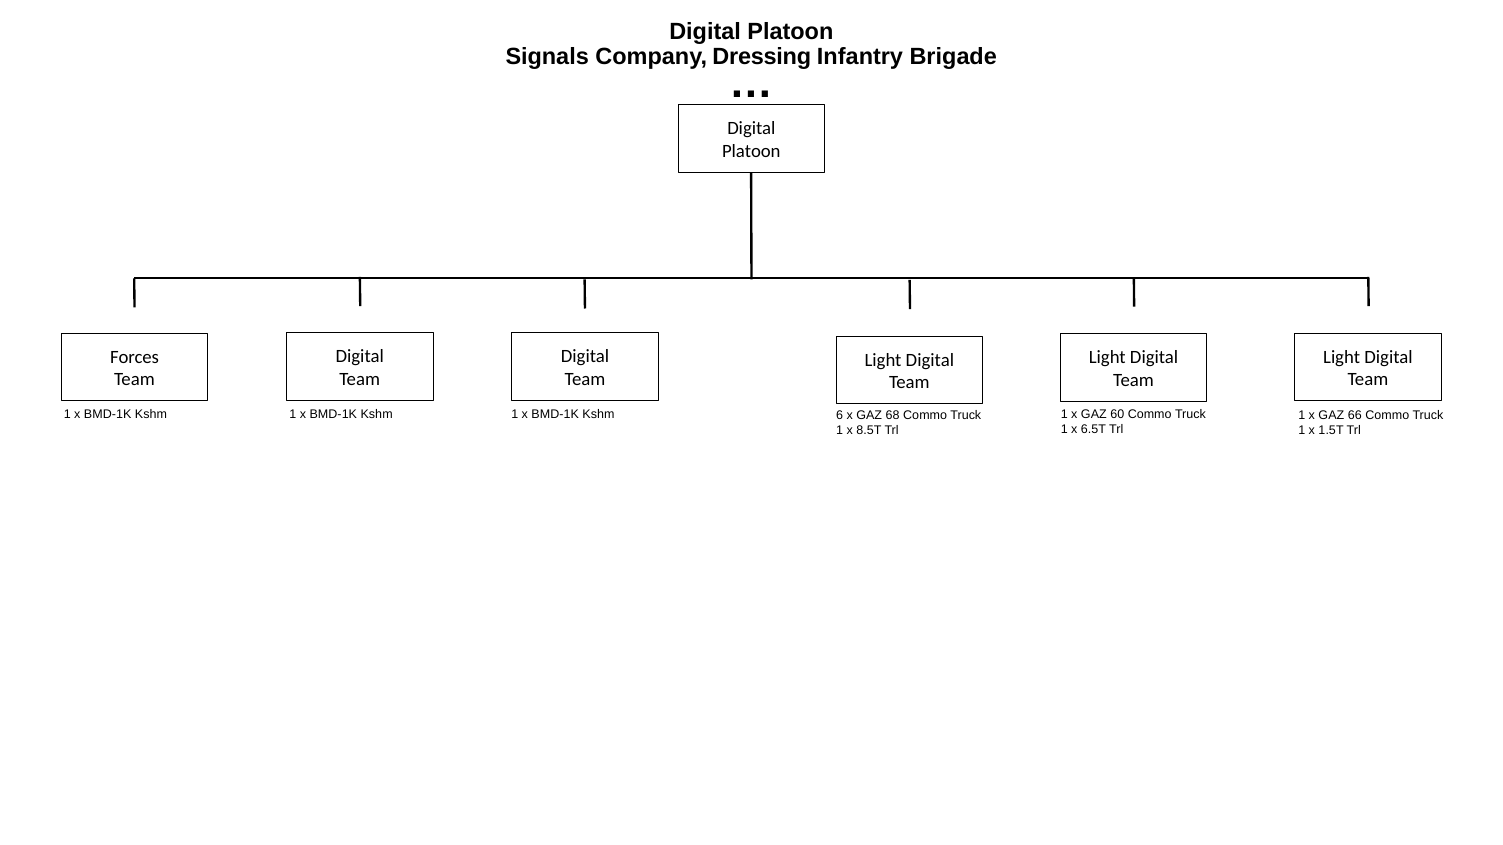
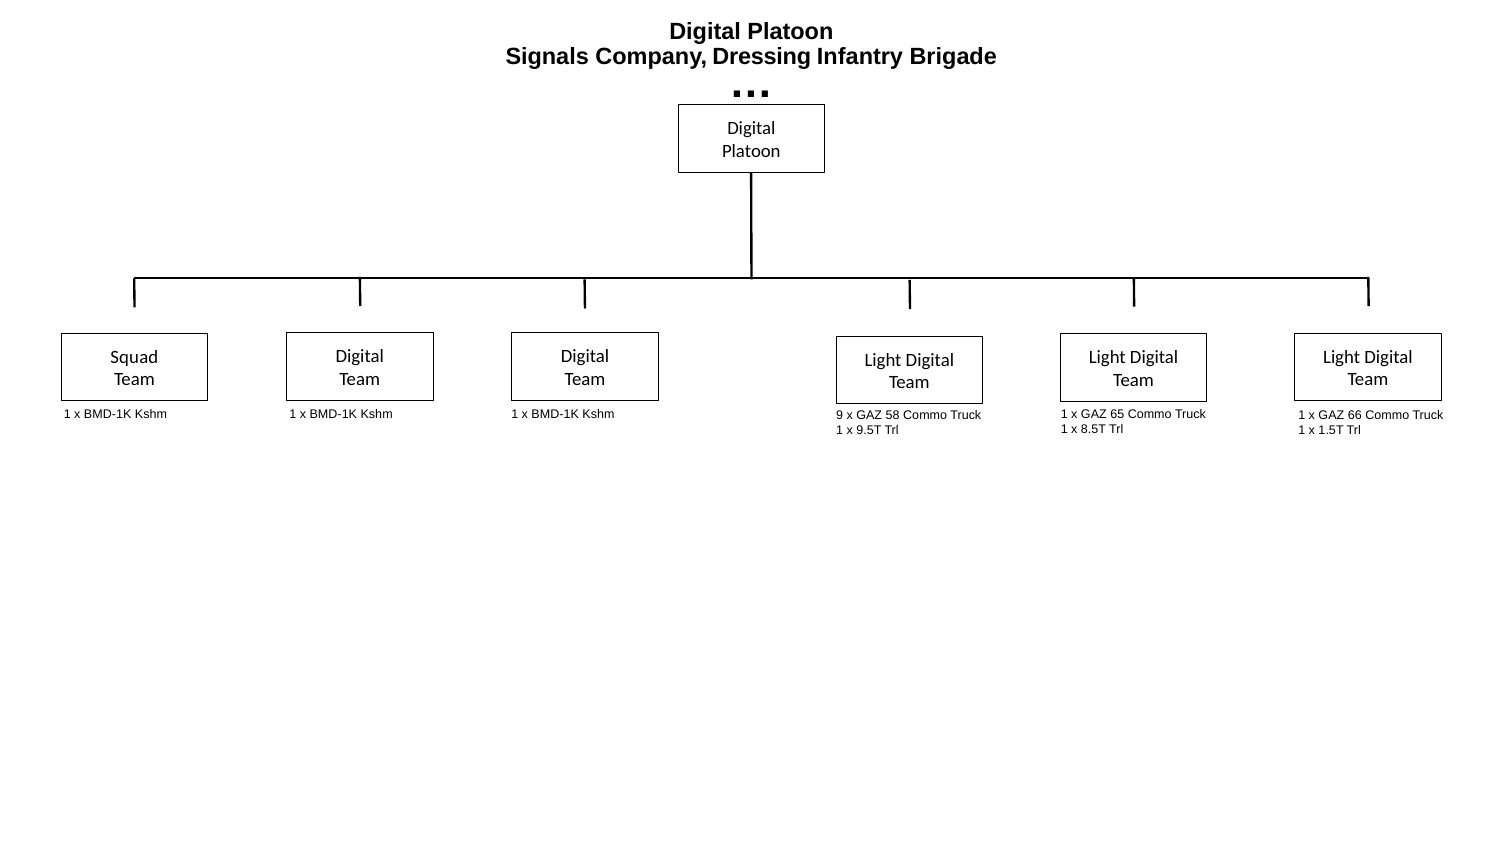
Forces: Forces -> Squad
6: 6 -> 9
68: 68 -> 58
60: 60 -> 65
6.5T: 6.5T -> 8.5T
8.5T: 8.5T -> 9.5T
